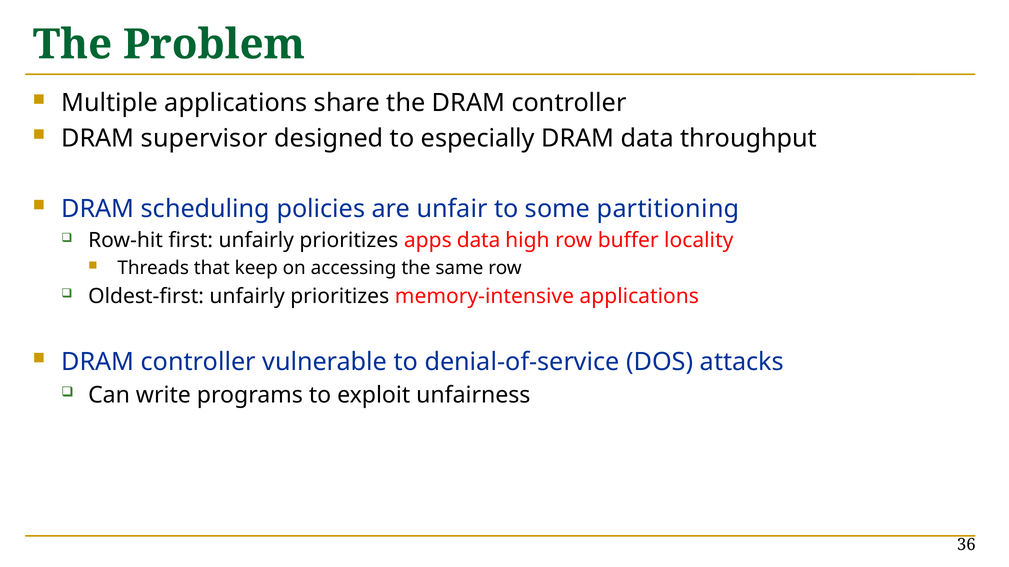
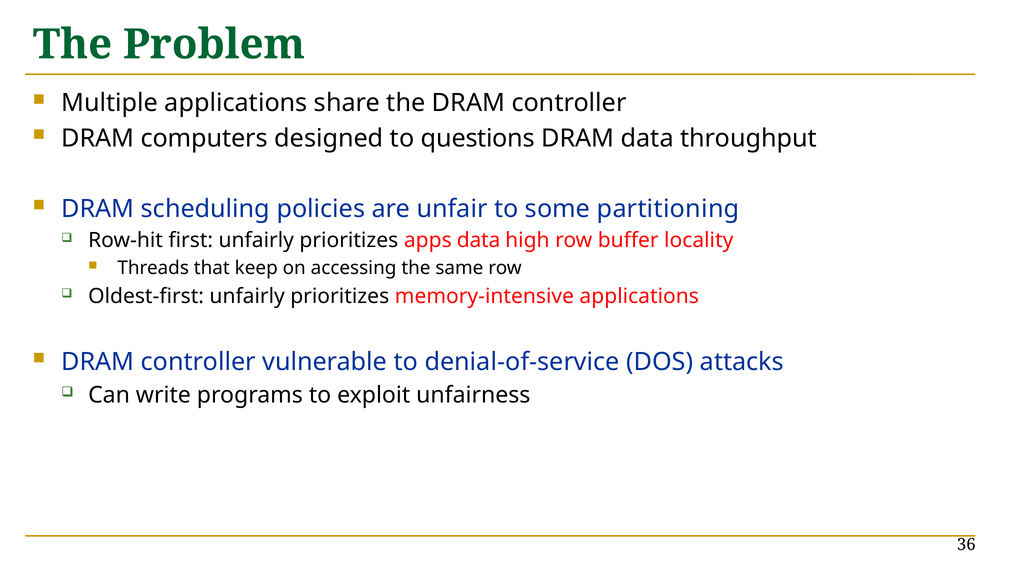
supervisor: supervisor -> computers
especially: especially -> questions
